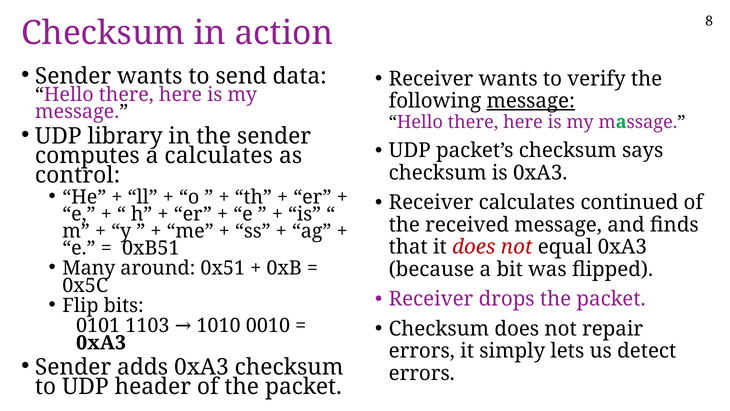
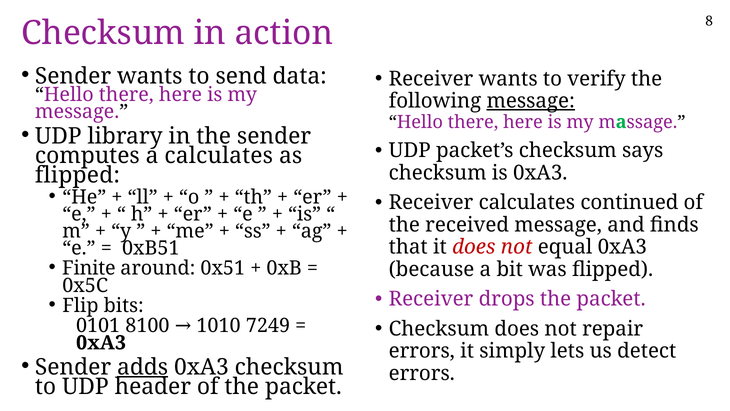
control at (78, 175): control -> flipped
Many: Many -> Finite
1103: 1103 -> 8100
0010: 0010 -> 7249
adds underline: none -> present
